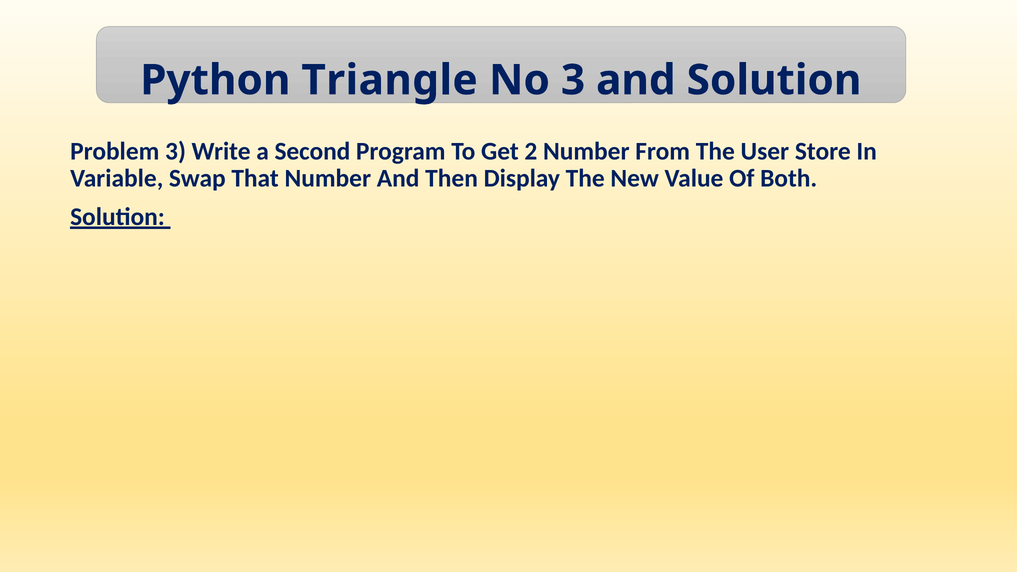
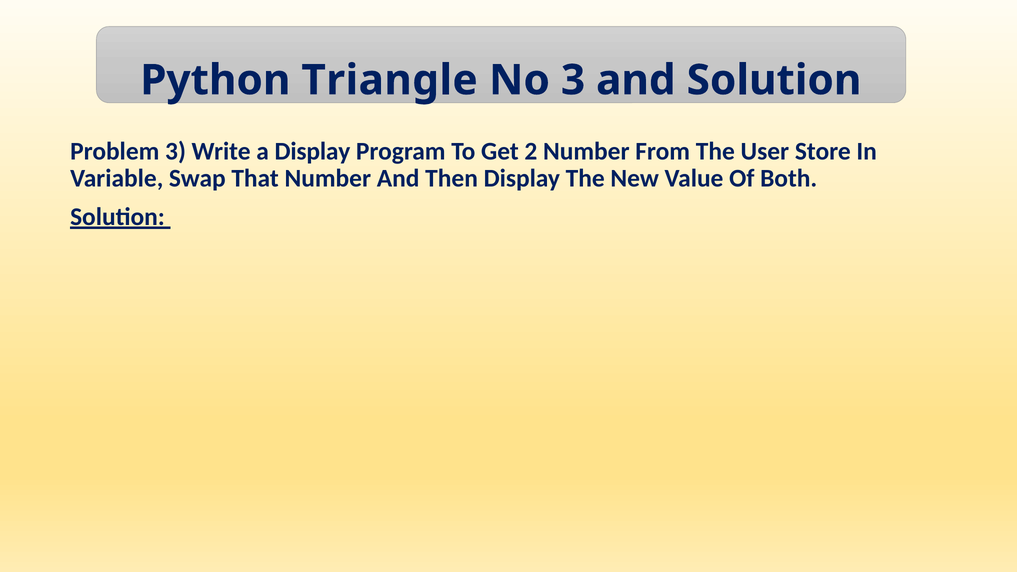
a Second: Second -> Display
